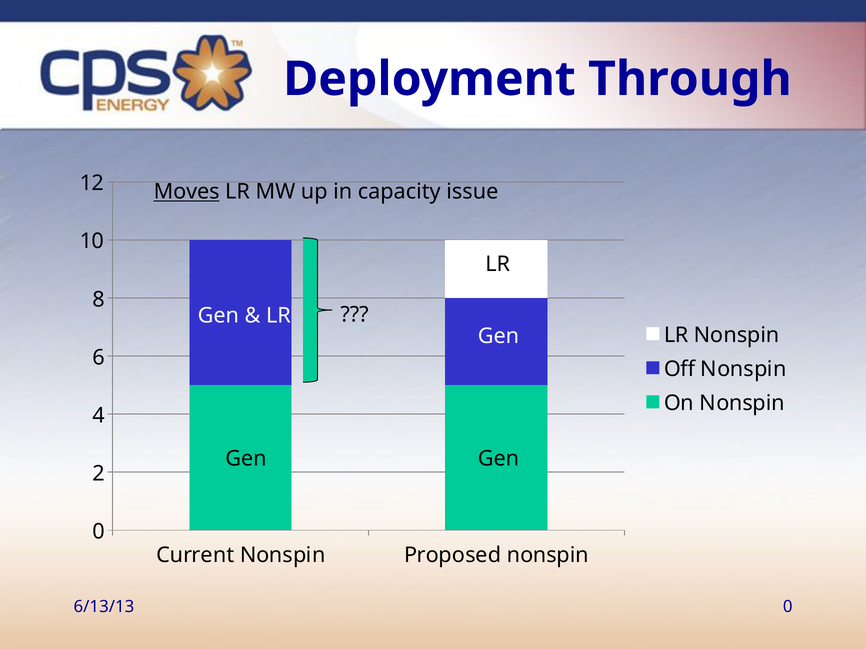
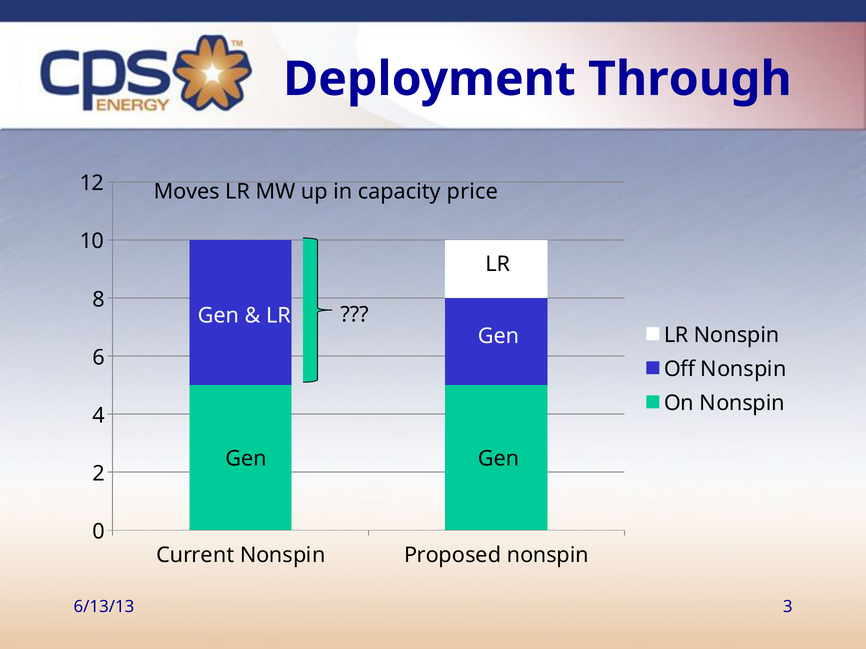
Moves underline: present -> none
issue: issue -> price
6/13/13 0: 0 -> 3
